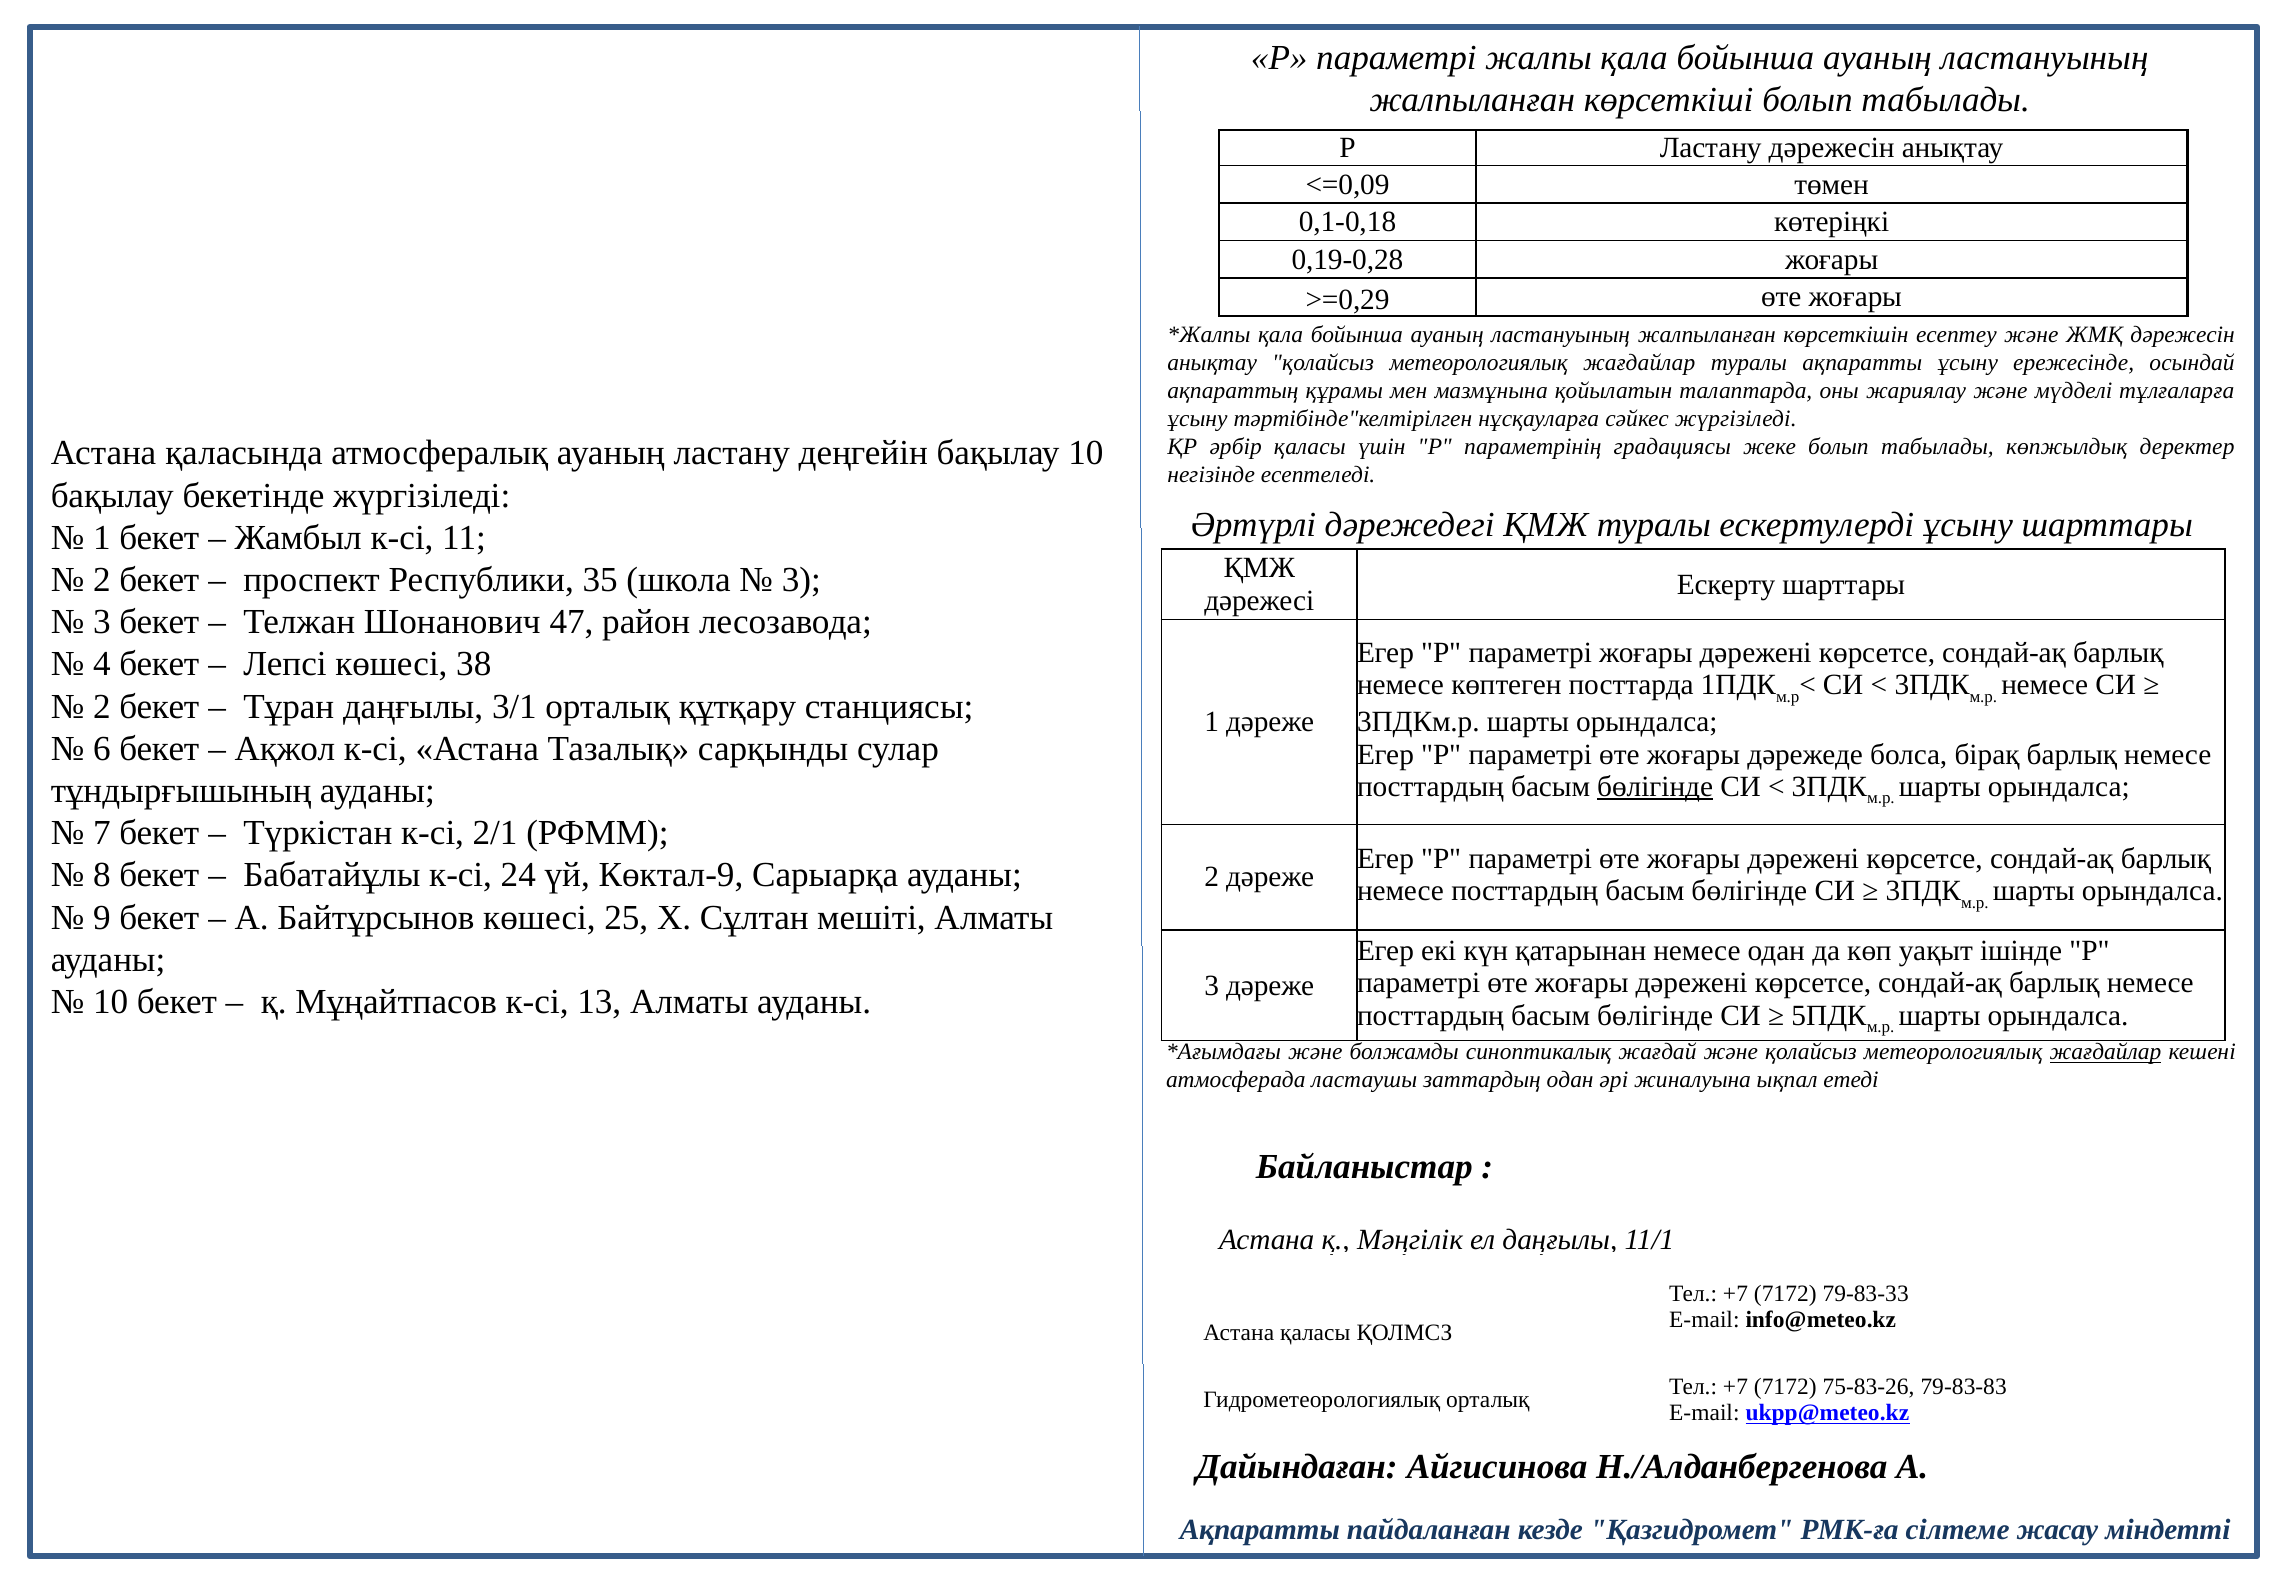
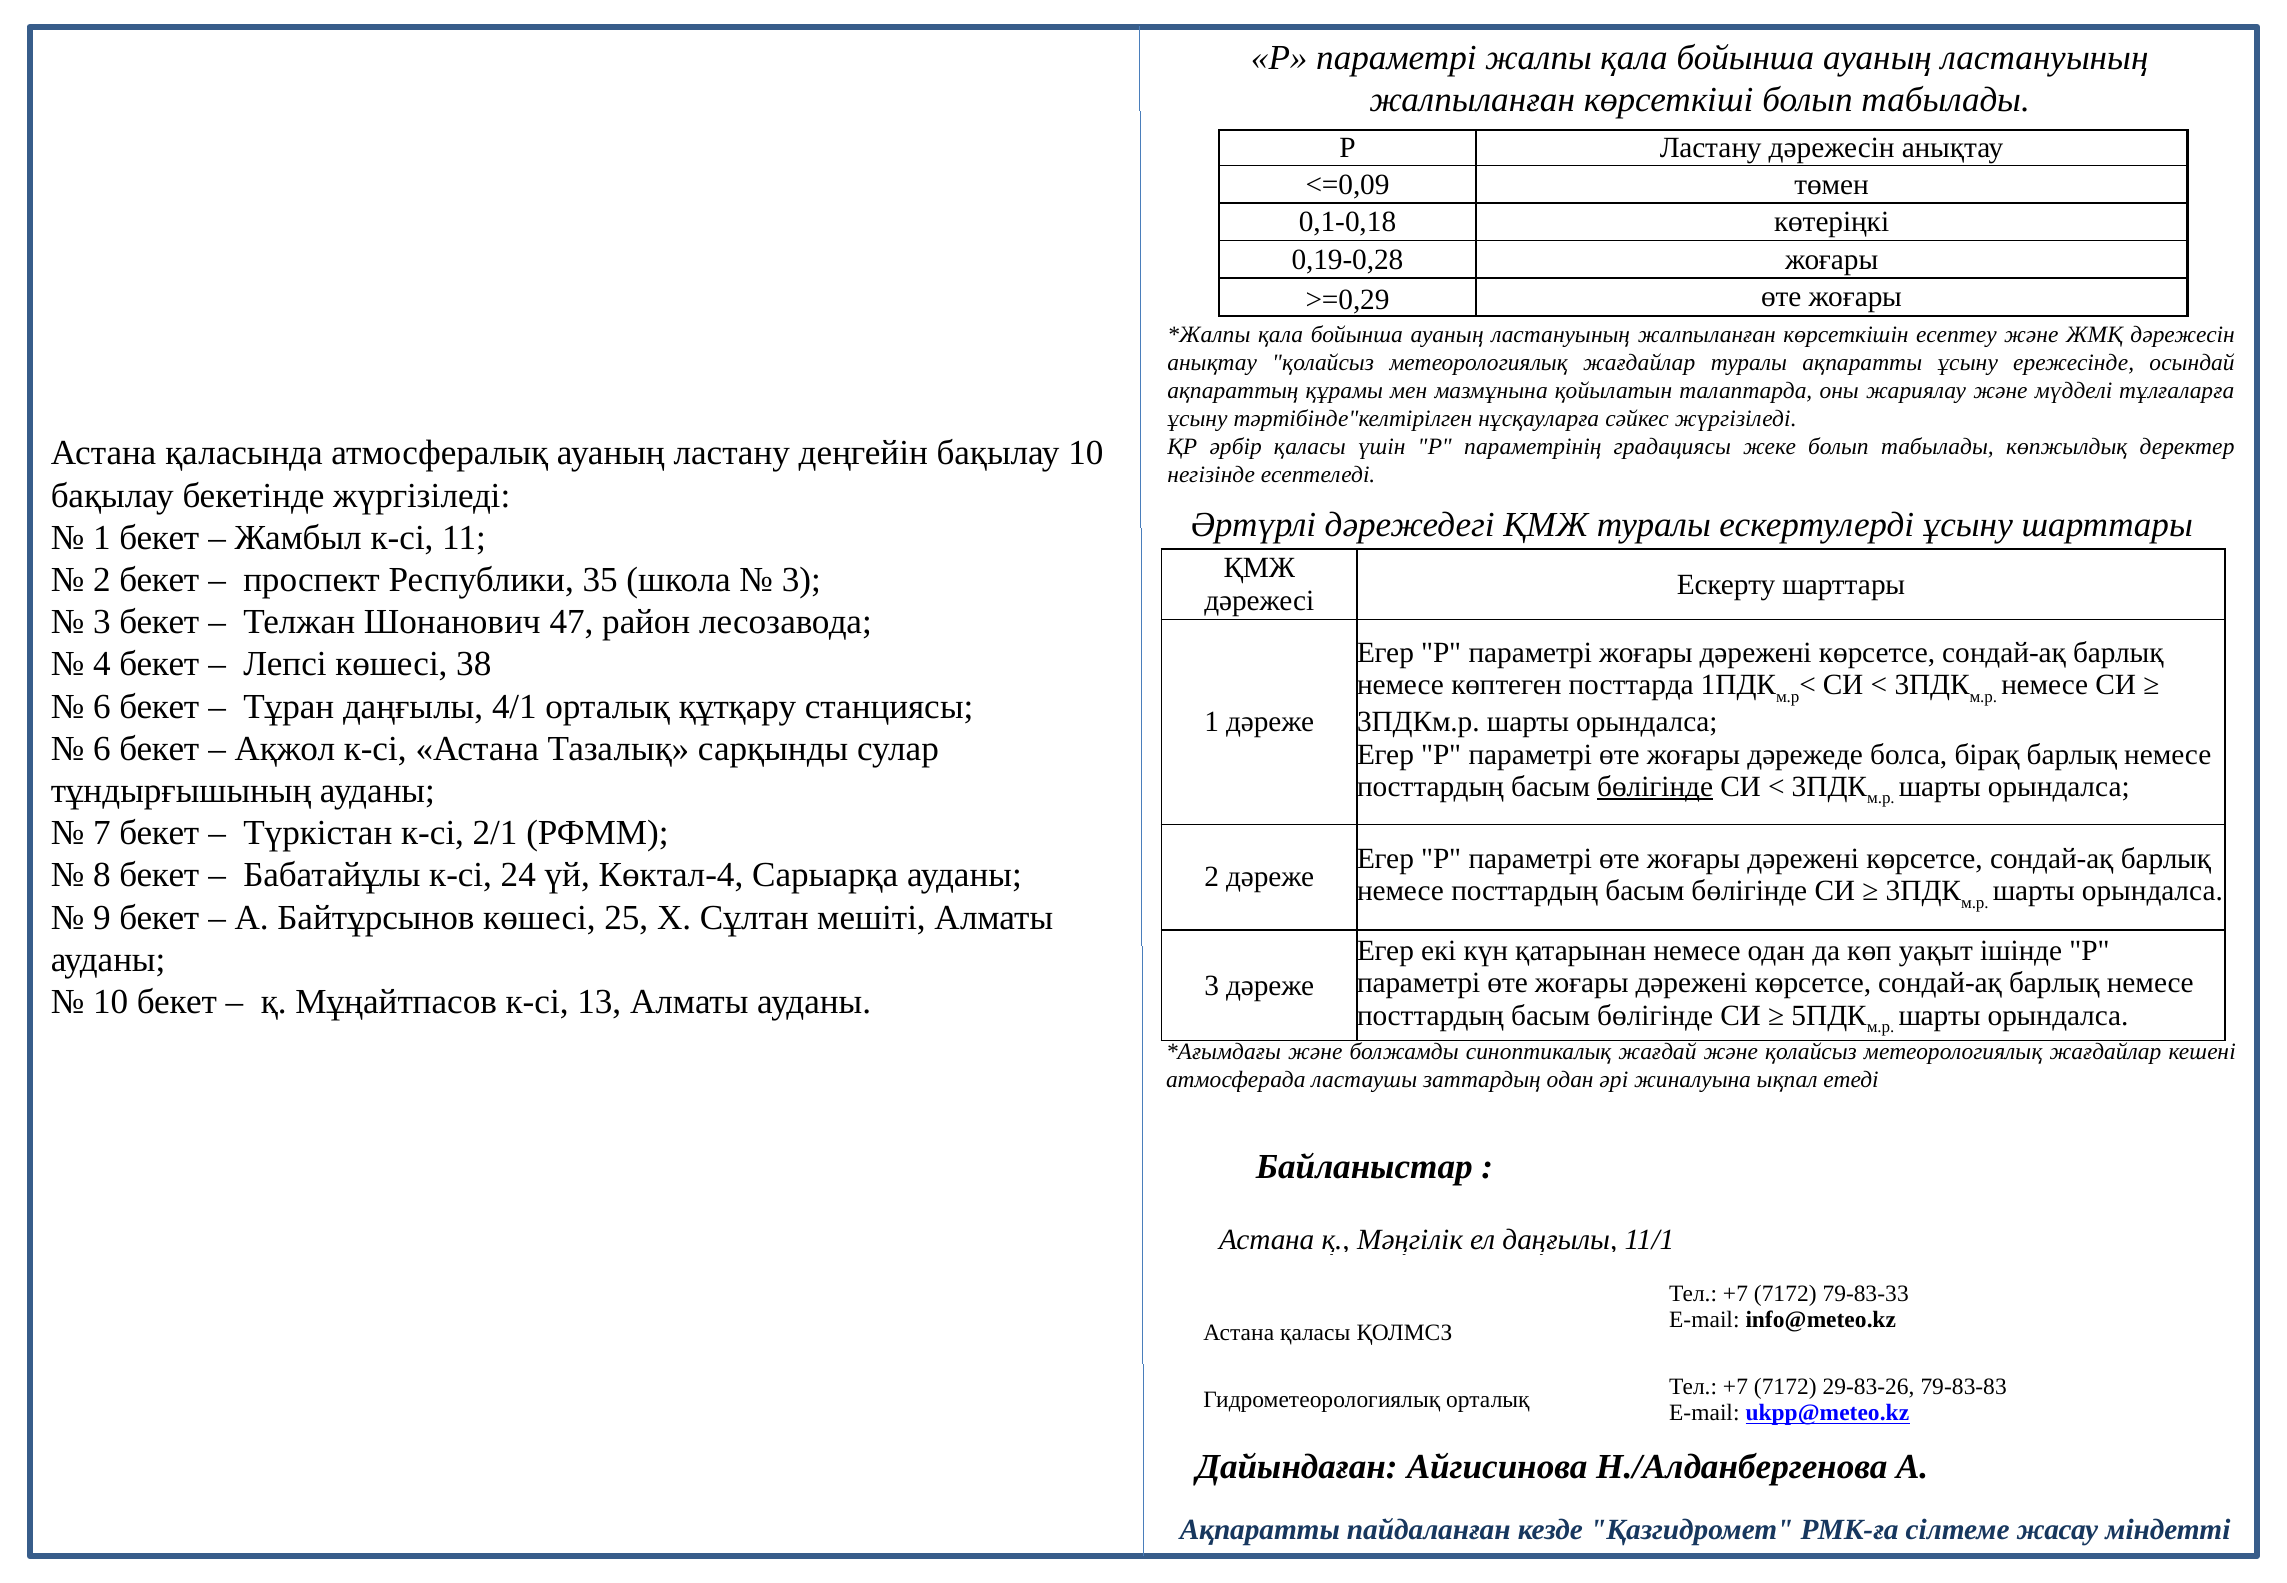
2 at (102, 707): 2 -> 6
3/1: 3/1 -> 4/1
Көктал-9: Көктал-9 -> Көктал-4
жағдайлар at (2105, 1052) underline: present -> none
75-83-26: 75-83-26 -> 29-83-26
